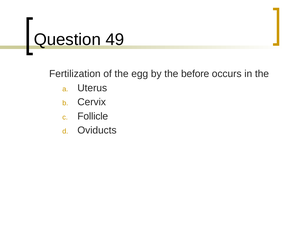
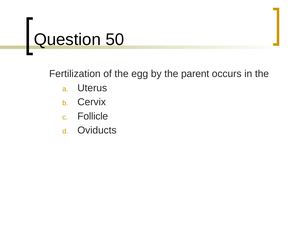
49: 49 -> 50
before: before -> parent
